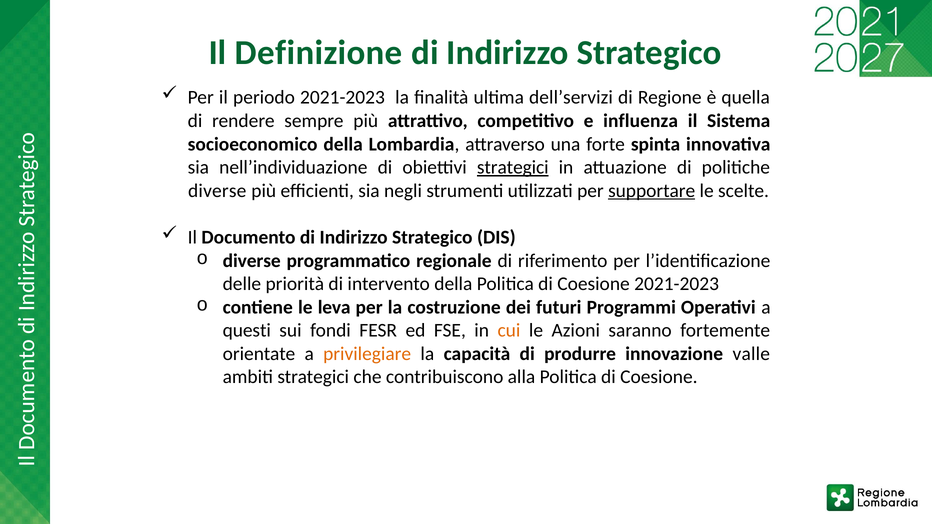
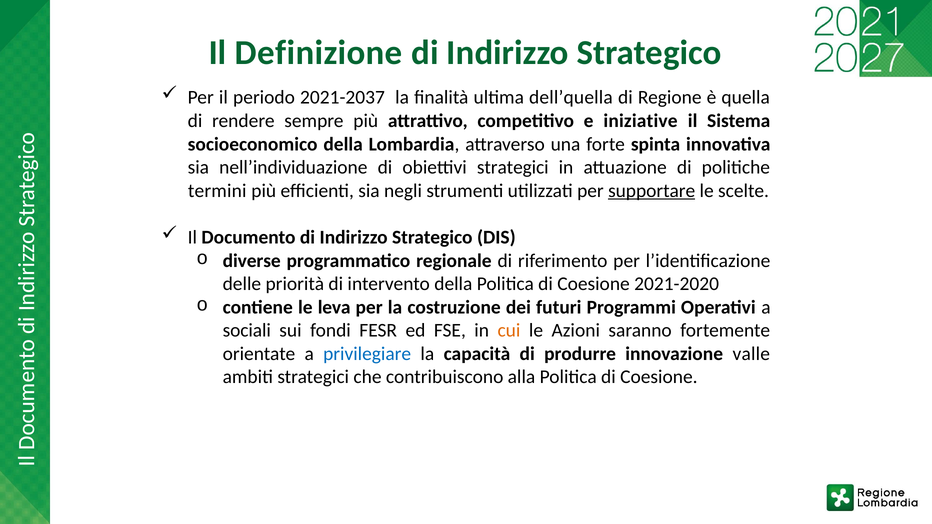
periodo 2021-2023: 2021-2023 -> 2021-2037
dell’servizi: dell’servizi -> dell’quella
influenza: influenza -> iniziative
strategici at (513, 167) underline: present -> none
diverse at (217, 191): diverse -> termini
Coesione 2021-2023: 2021-2023 -> 2021-2020
questi: questi -> sociali
privilegiare colour: orange -> blue
